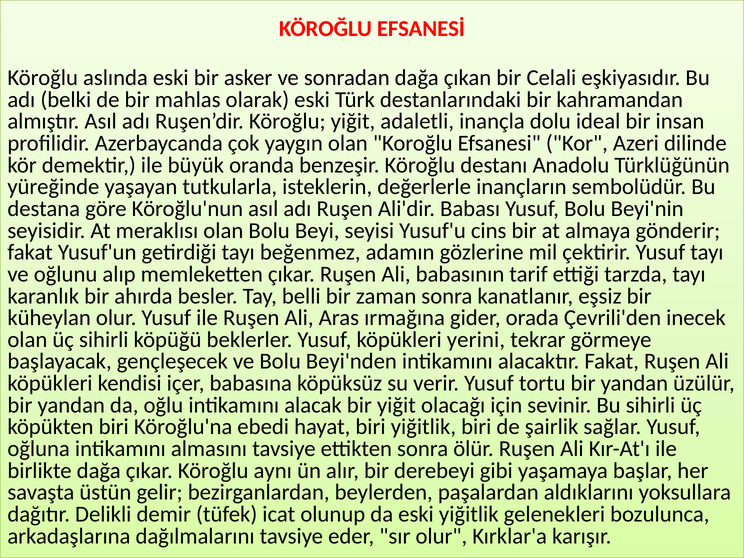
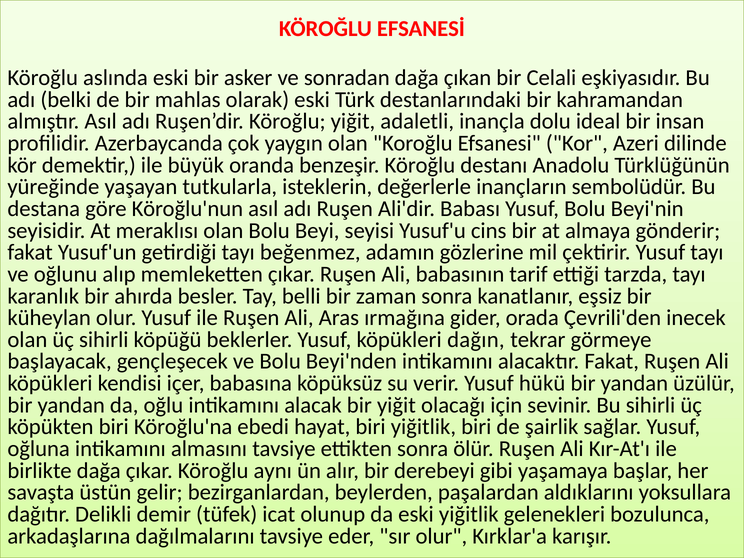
yerini: yerini -> dağın
tortu: tortu -> hükü
